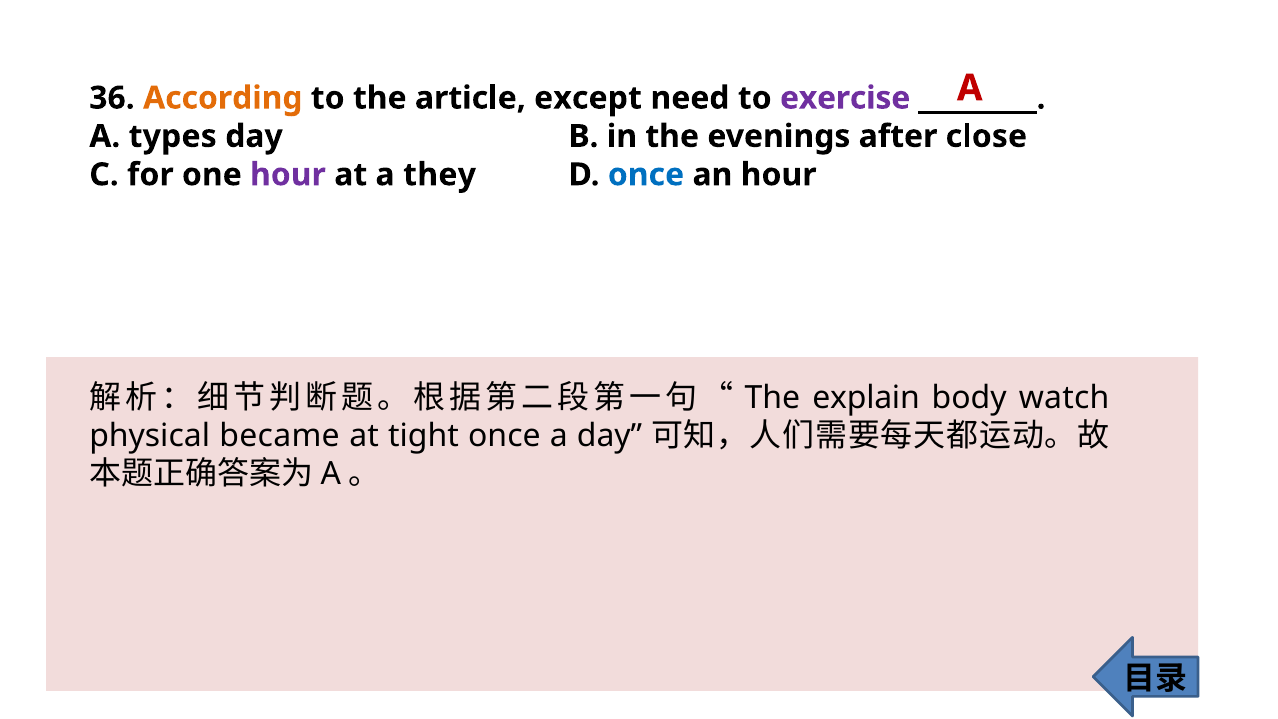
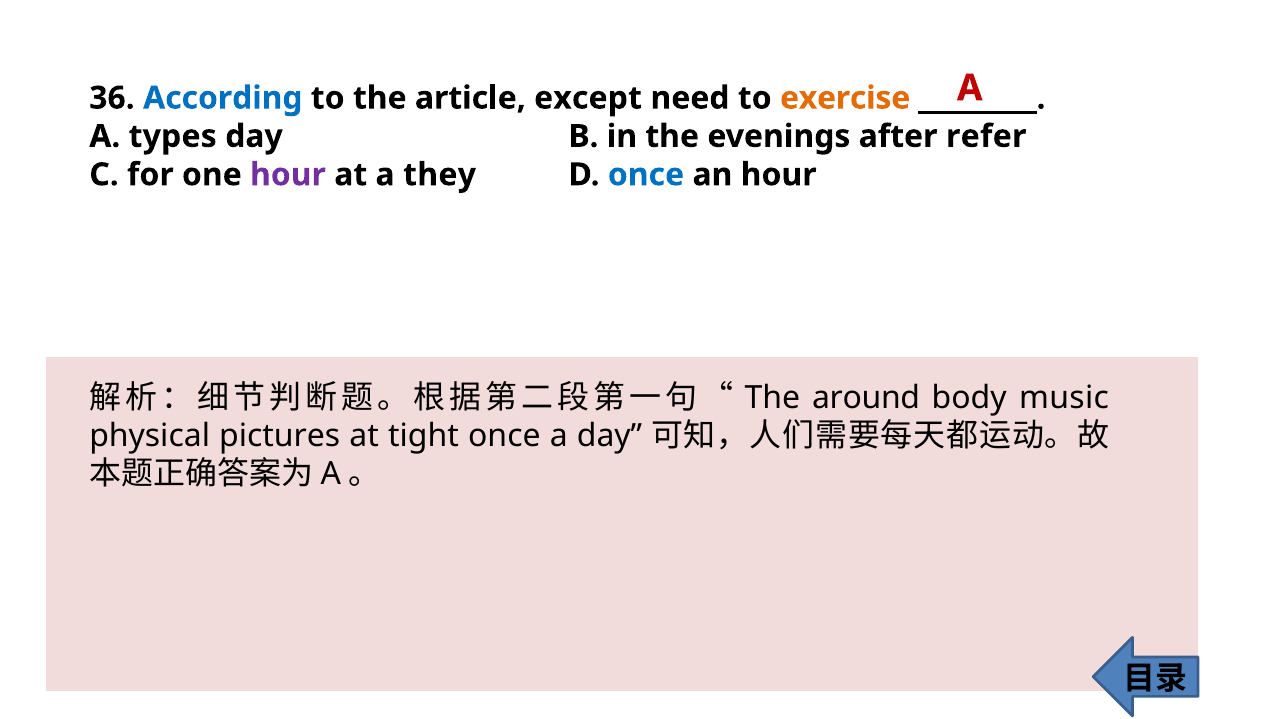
According colour: orange -> blue
exercise colour: purple -> orange
close: close -> refer
explain: explain -> around
watch: watch -> music
became: became -> pictures
